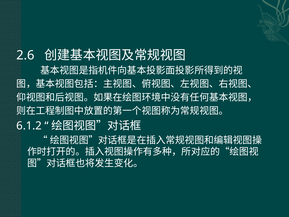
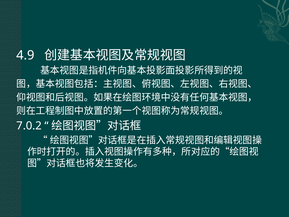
2.6: 2.6 -> 4.9
6.1.2: 6.1.2 -> 7.0.2
